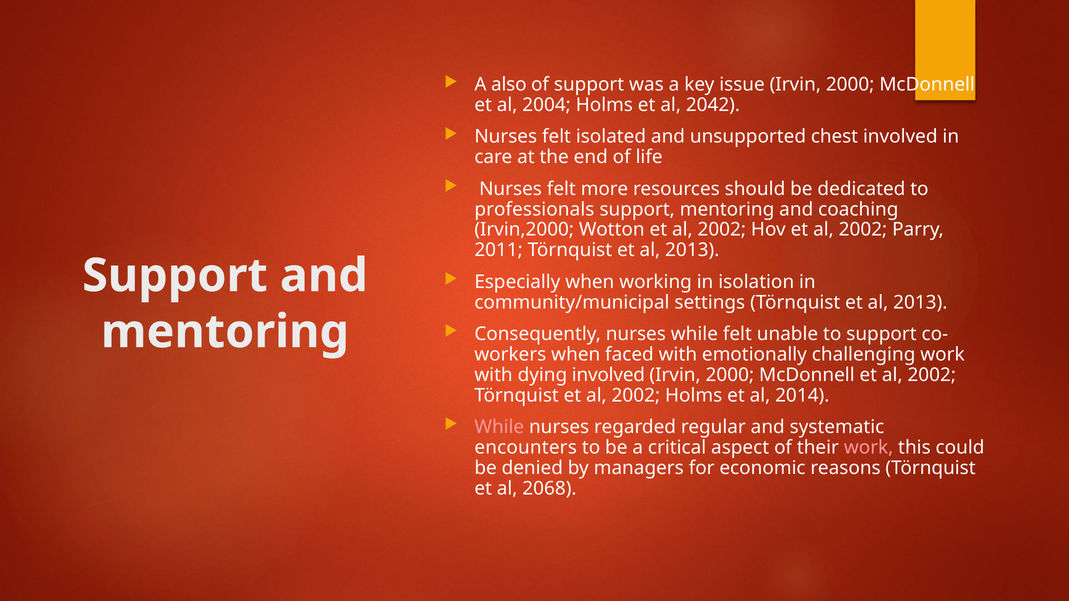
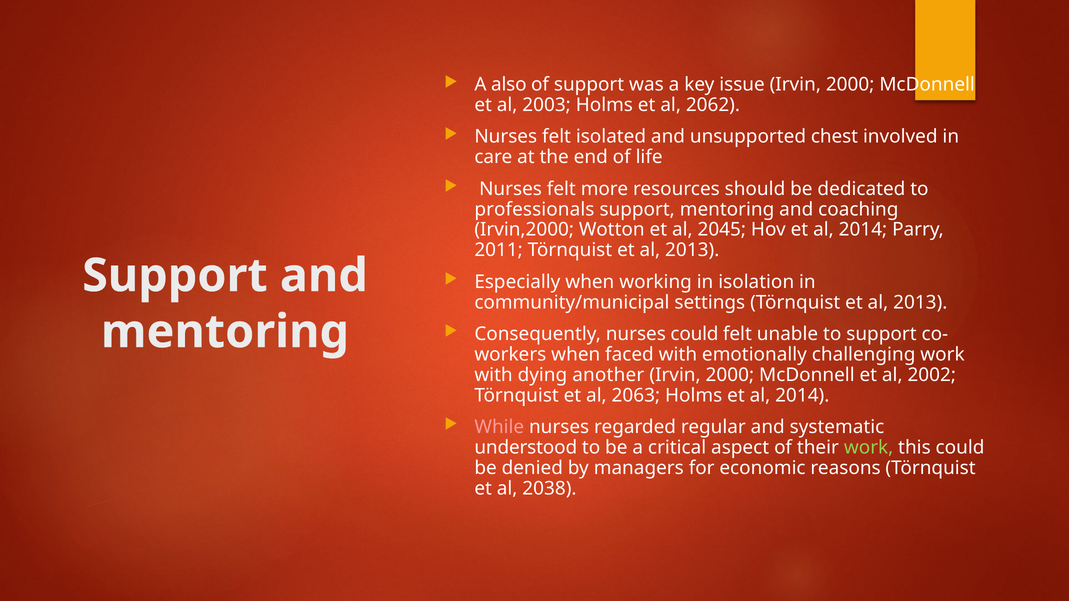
2004: 2004 -> 2003
2042: 2042 -> 2062
Wotton et al 2002: 2002 -> 2045
Hov et al 2002: 2002 -> 2014
nurses while: while -> could
dying involved: involved -> another
Törnquist et al 2002: 2002 -> 2063
encounters: encounters -> understood
work at (869, 448) colour: pink -> light green
2068: 2068 -> 2038
